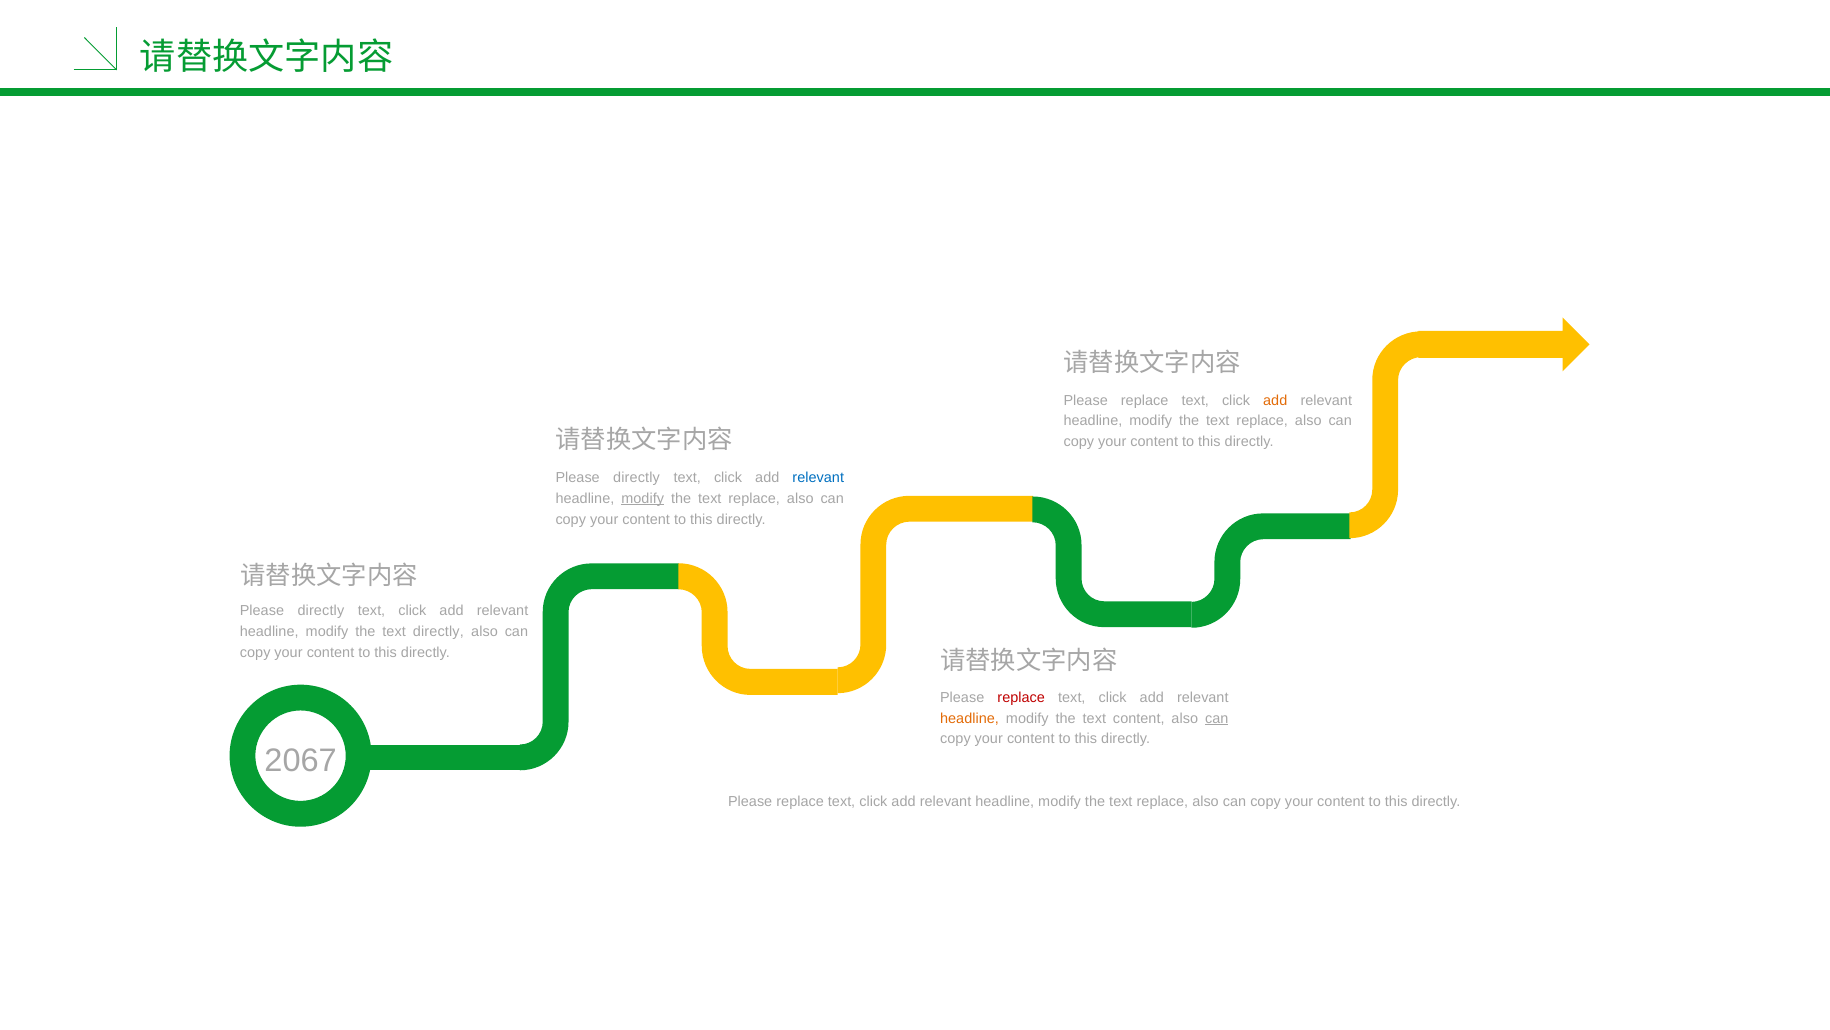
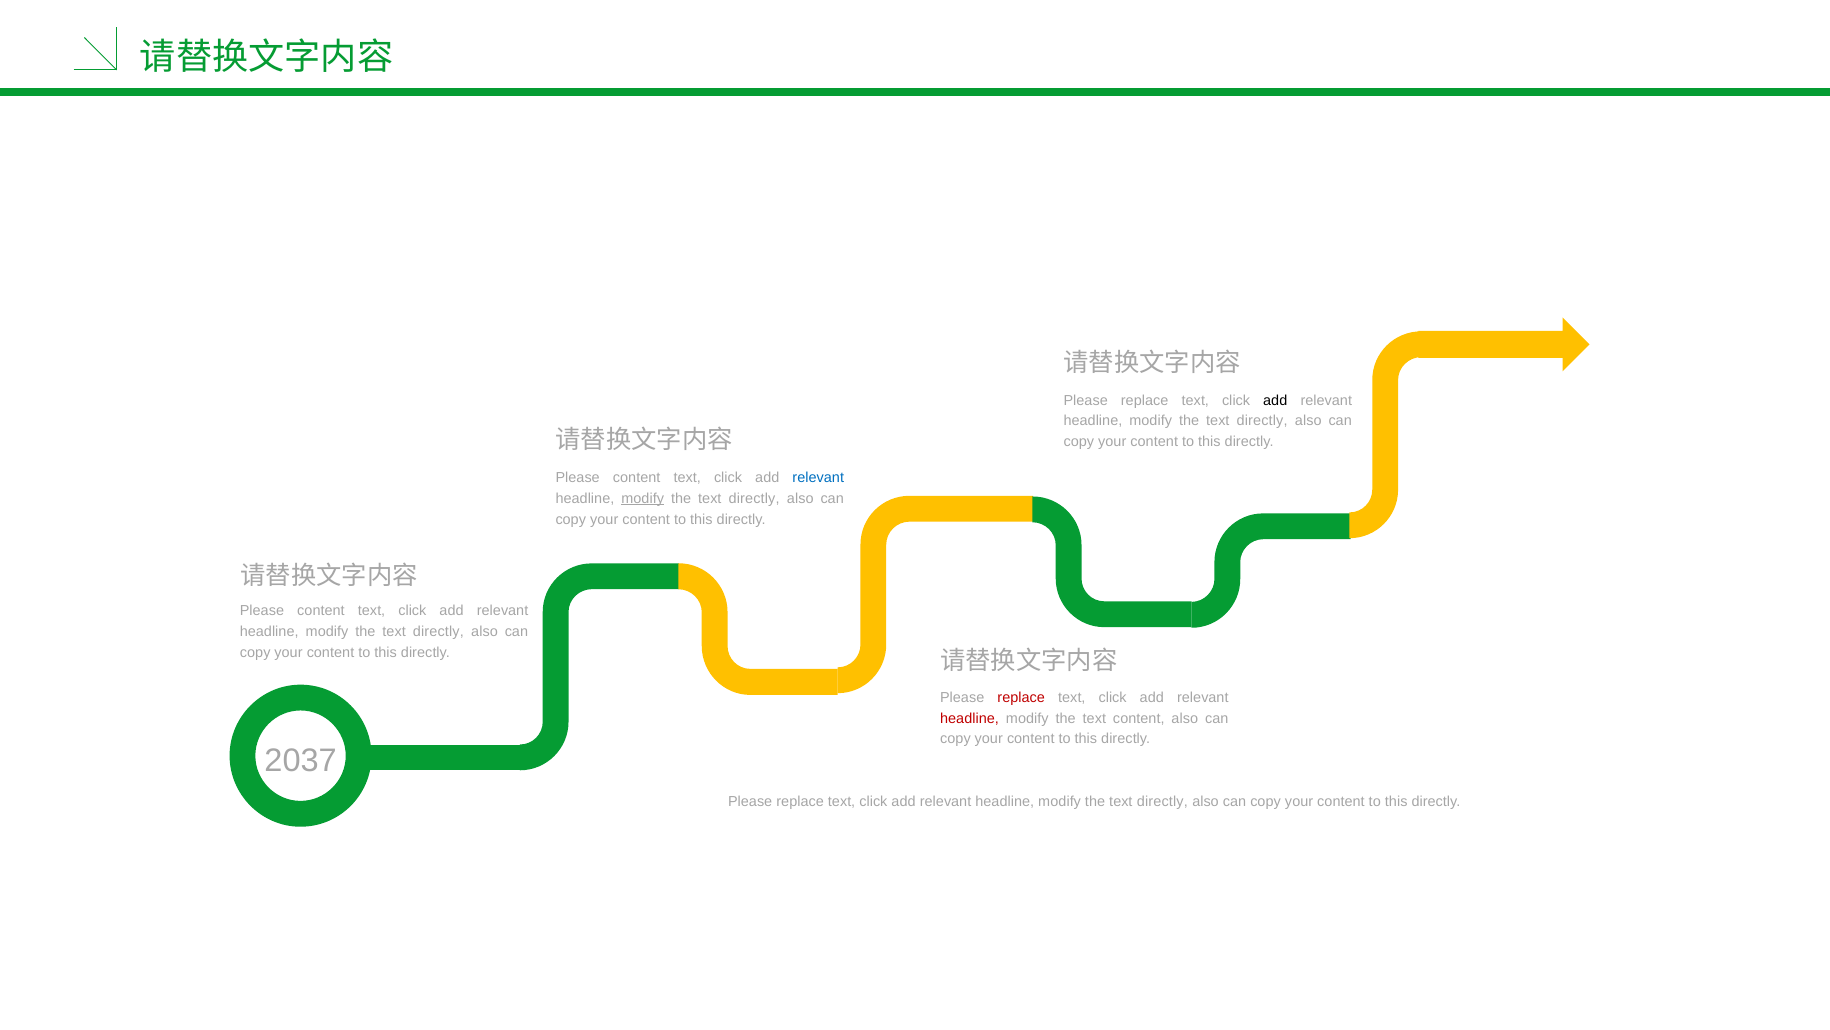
add at (1275, 400) colour: orange -> black
replace at (1262, 421): replace -> directly
directly at (637, 478): directly -> content
replace at (754, 498): replace -> directly
directly at (321, 610): directly -> content
headline at (970, 718) colour: orange -> red
can at (1217, 718) underline: present -> none
2067: 2067 -> 2037
replace at (1162, 801): replace -> directly
